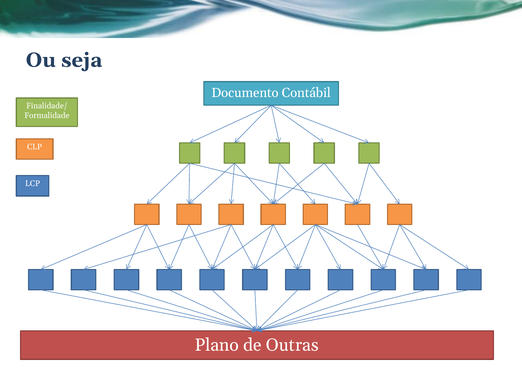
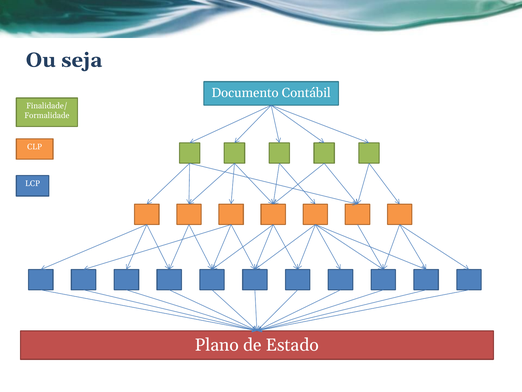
Outras: Outras -> Estado
